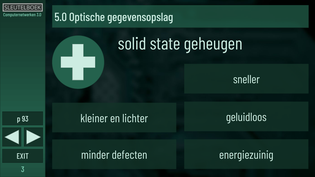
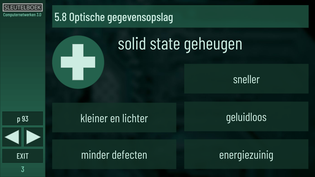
5.0: 5.0 -> 5.8
